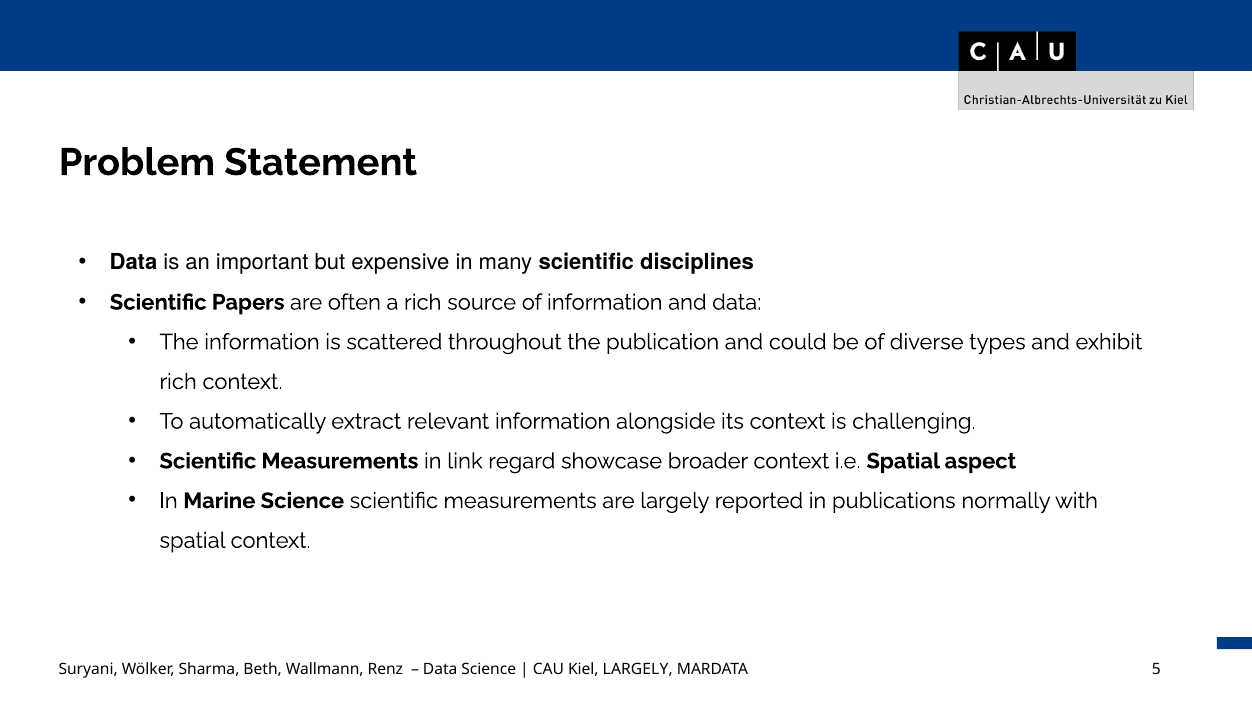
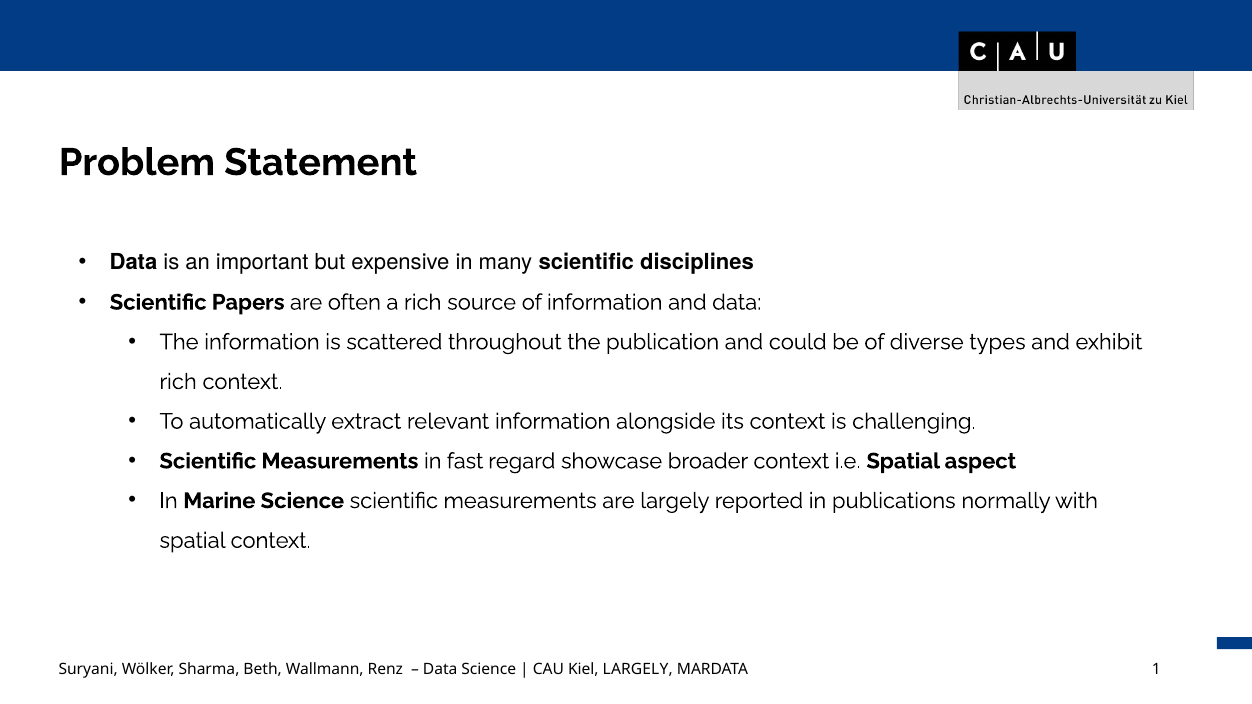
link: link -> fast
5: 5 -> 1
